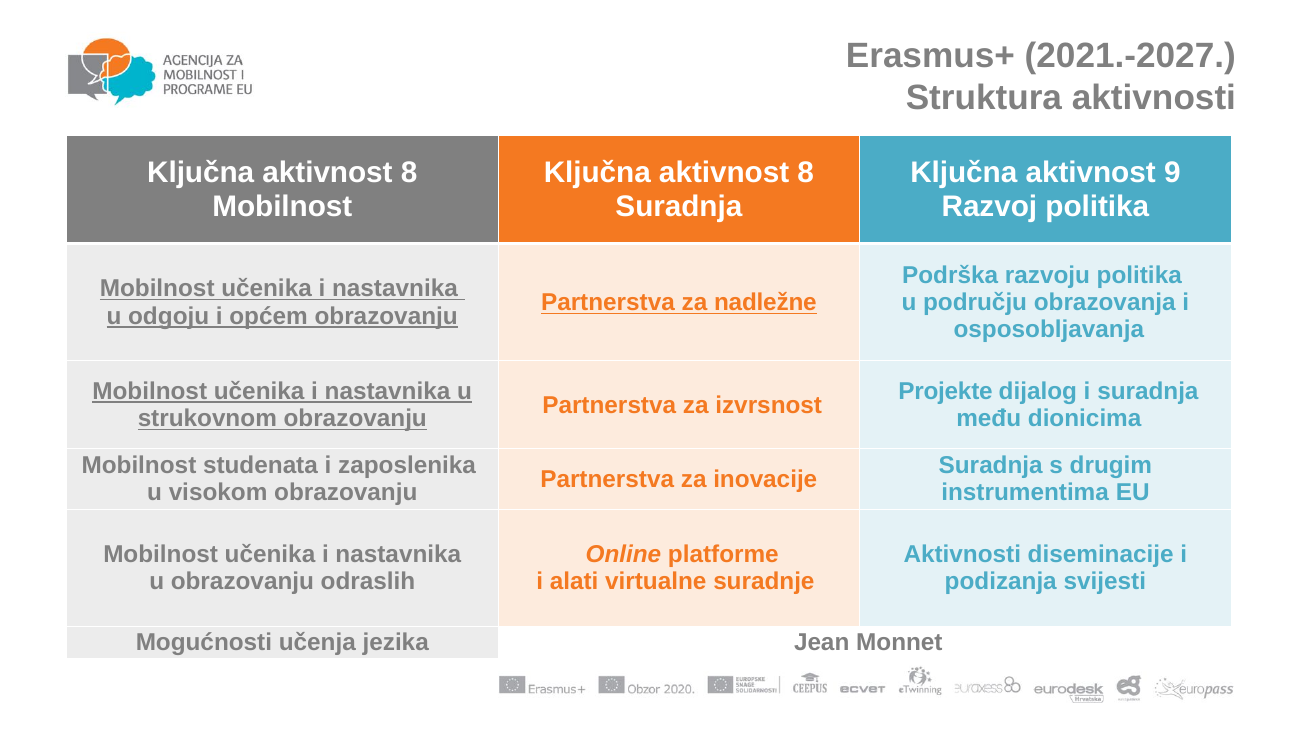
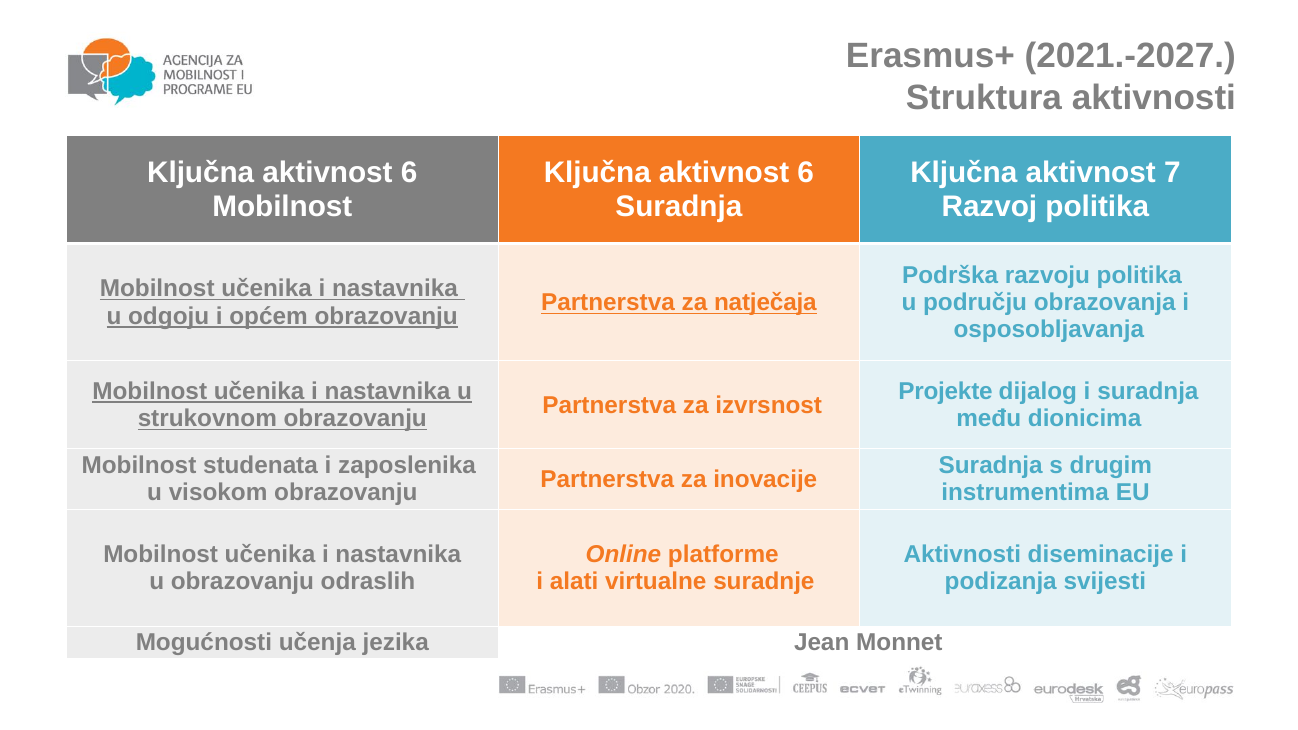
8 at (409, 173): 8 -> 6
8 at (806, 173): 8 -> 6
9: 9 -> 7
nadležne: nadležne -> natječaja
